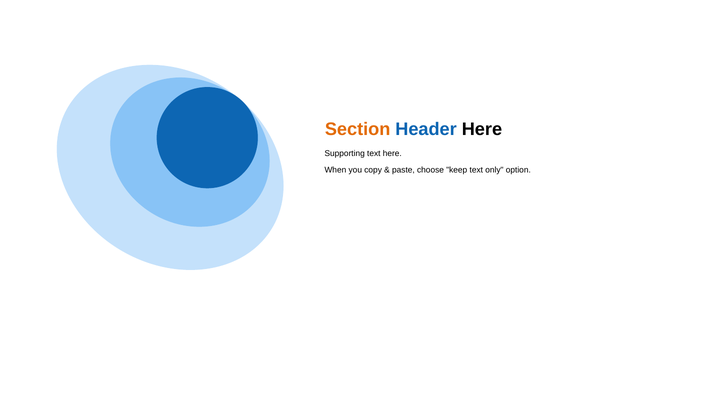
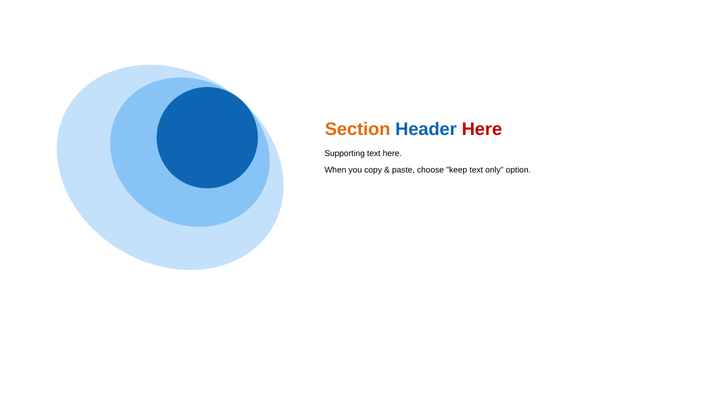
Here at (482, 129) colour: black -> red
